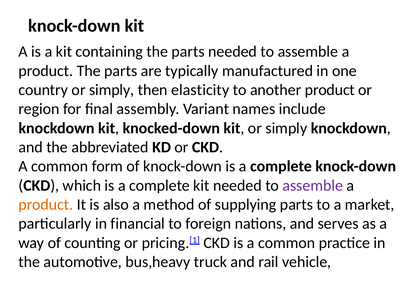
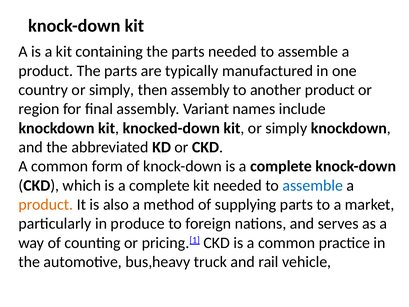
then elasticity: elasticity -> assembly
assemble at (313, 185) colour: purple -> blue
financial: financial -> produce
